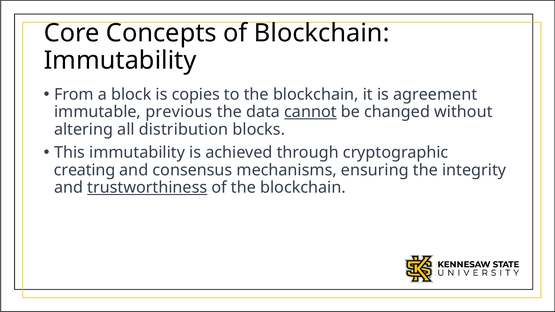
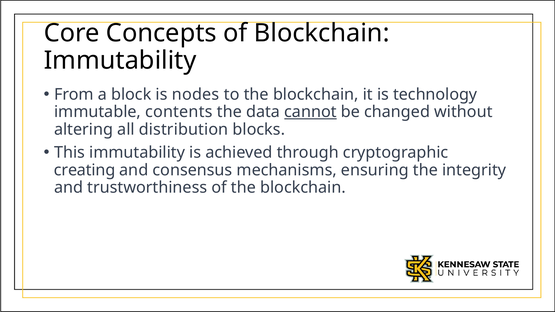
copies: copies -> nodes
agreement: agreement -> technology
previous: previous -> contents
trustworthiness underline: present -> none
